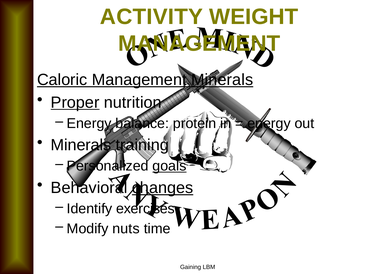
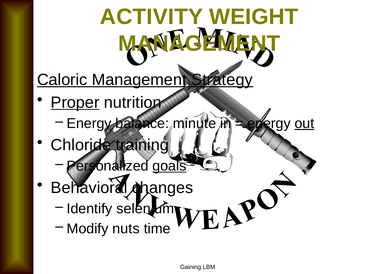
Management Minerals: Minerals -> Strategy
protein: protein -> minute
out underline: none -> present
Minerals at (81, 145): Minerals -> Chloride
changes underline: present -> none
exercises: exercises -> selenium
